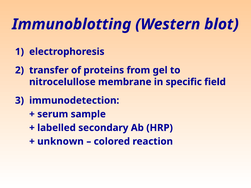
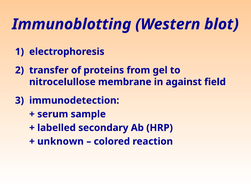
specific: specific -> against
